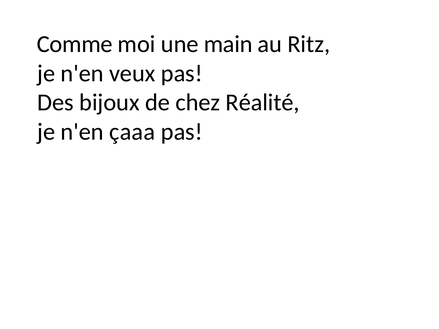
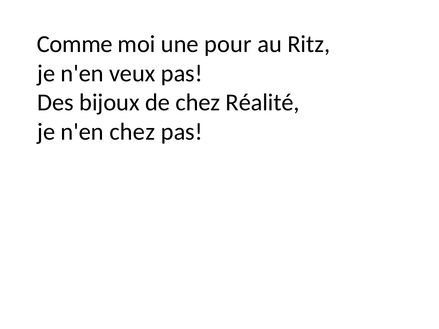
main: main -> pour
n'en çaaa: çaaa -> chez
